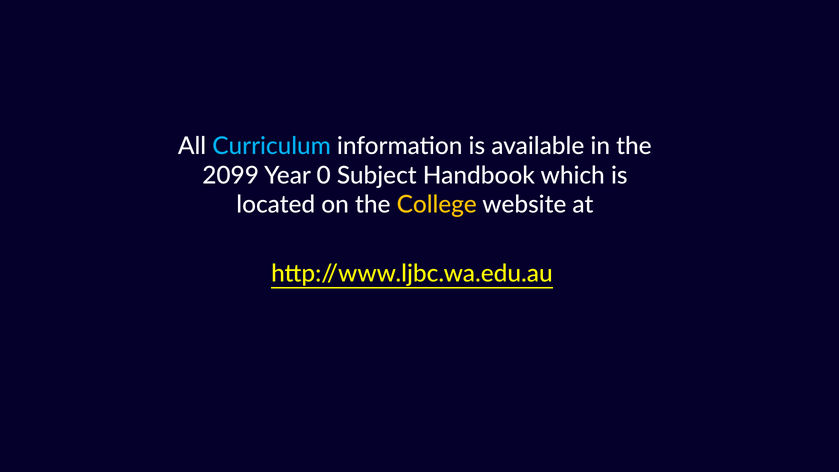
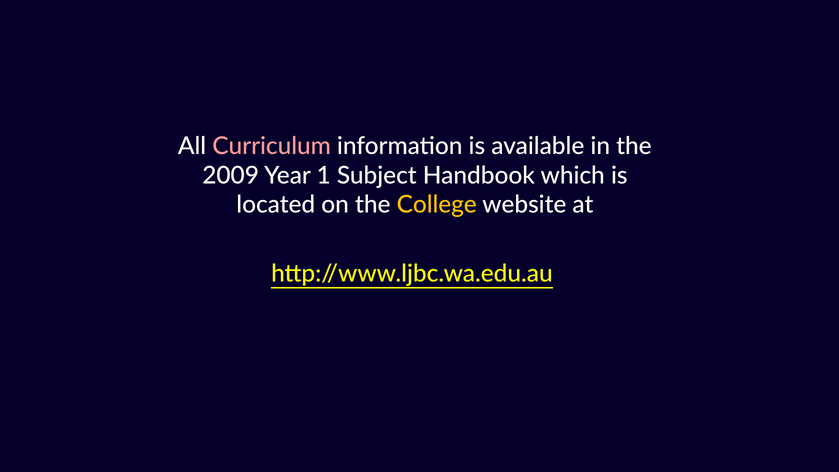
Curriculum colour: light blue -> pink
2099: 2099 -> 2009
0: 0 -> 1
